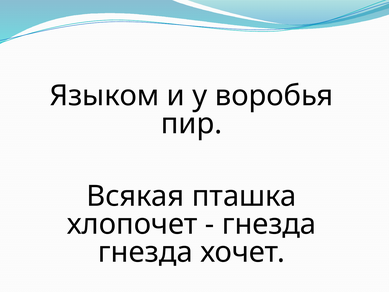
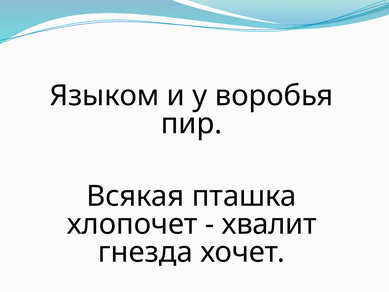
гнезда at (269, 224): гнезда -> хвалит
